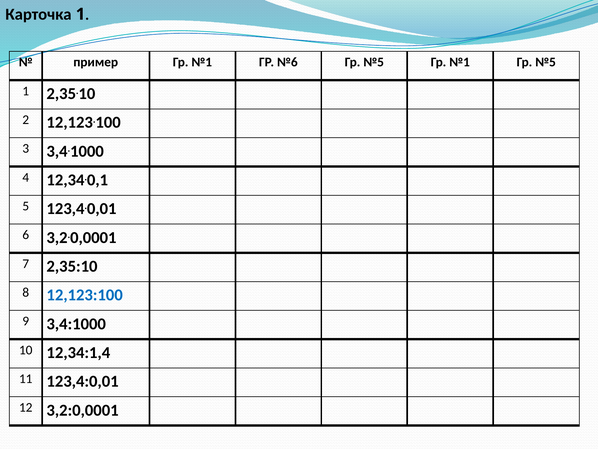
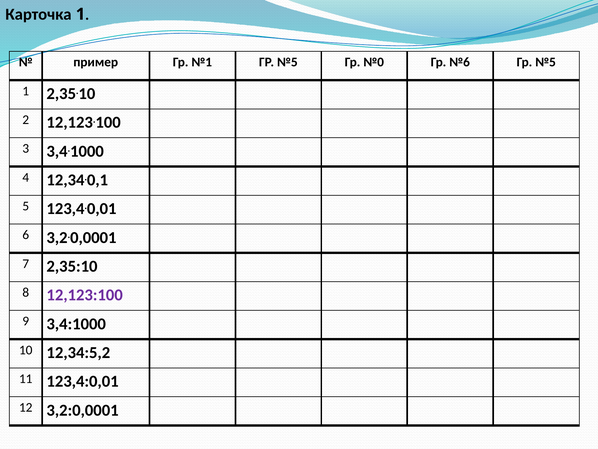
№1 ГР №6: №6 -> №5
№5 at (374, 62): №5 -> №0
№1 at (460, 62): №1 -> №6
12,123:100 colour: blue -> purple
12,34:1,4: 12,34:1,4 -> 12,34:5,2
